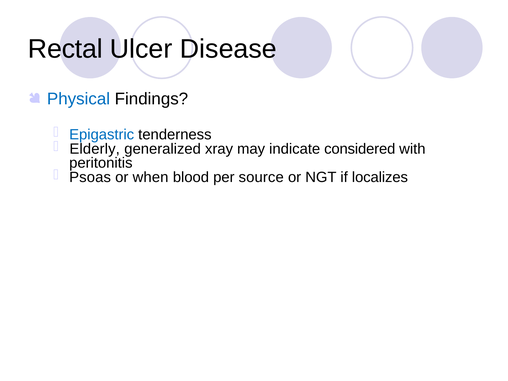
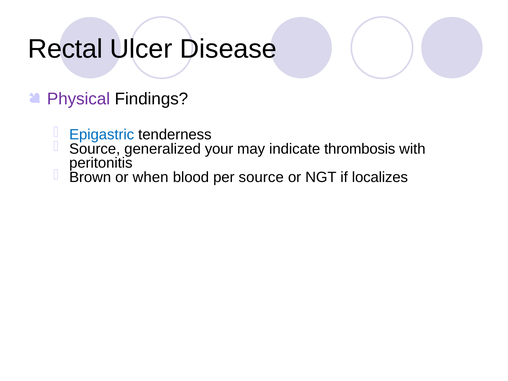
Physical colour: blue -> purple
Elderly at (95, 149): Elderly -> Source
xray: xray -> your
considered: considered -> thrombosis
Psoas: Psoas -> Brown
